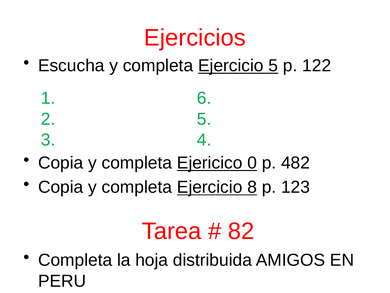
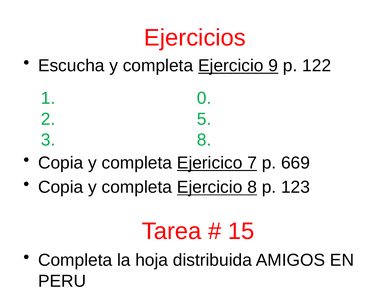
Ejercicio 5: 5 -> 9
6: 6 -> 0
3 4: 4 -> 8
0: 0 -> 7
482: 482 -> 669
82: 82 -> 15
